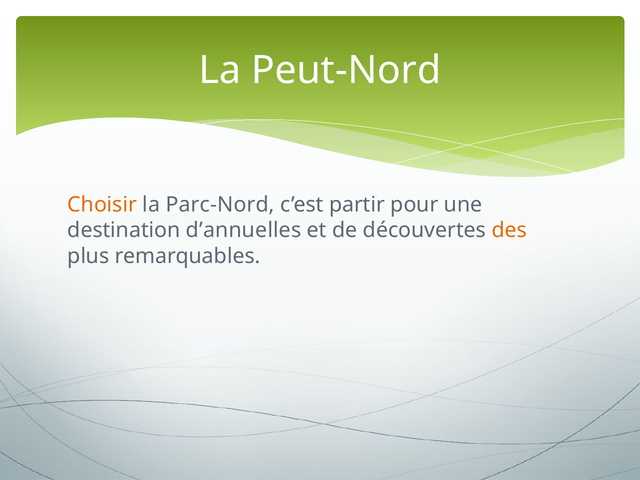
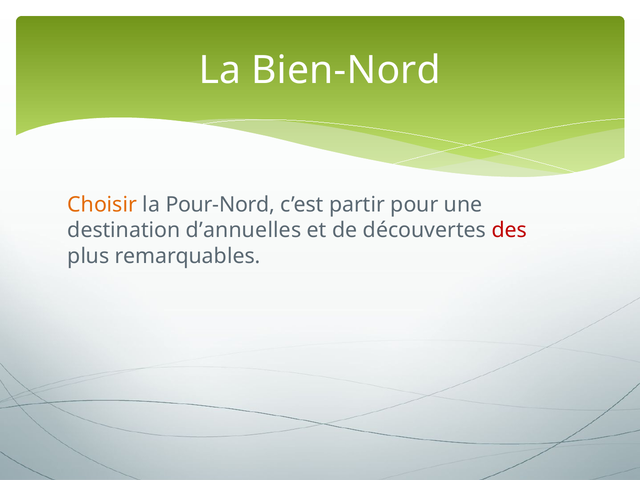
Peut-Nord: Peut-Nord -> Bien-Nord
Parc-Nord: Parc-Nord -> Pour-Nord
des colour: orange -> red
